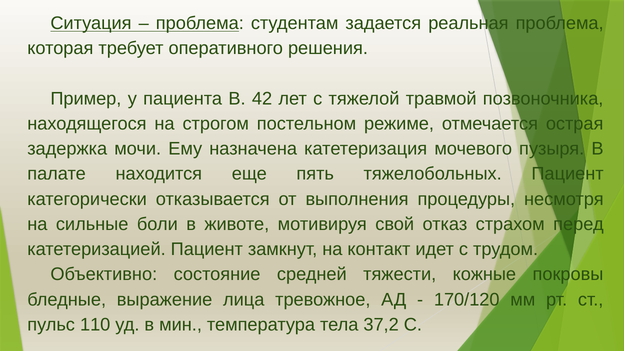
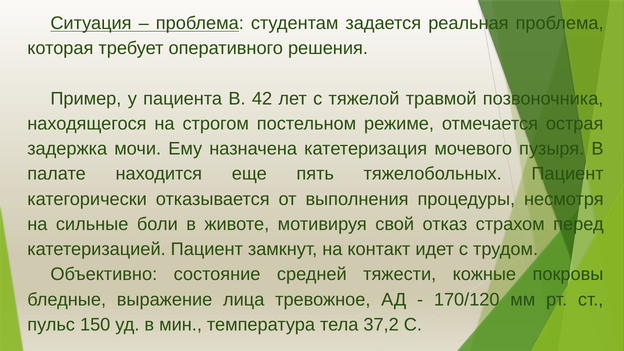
110: 110 -> 150
